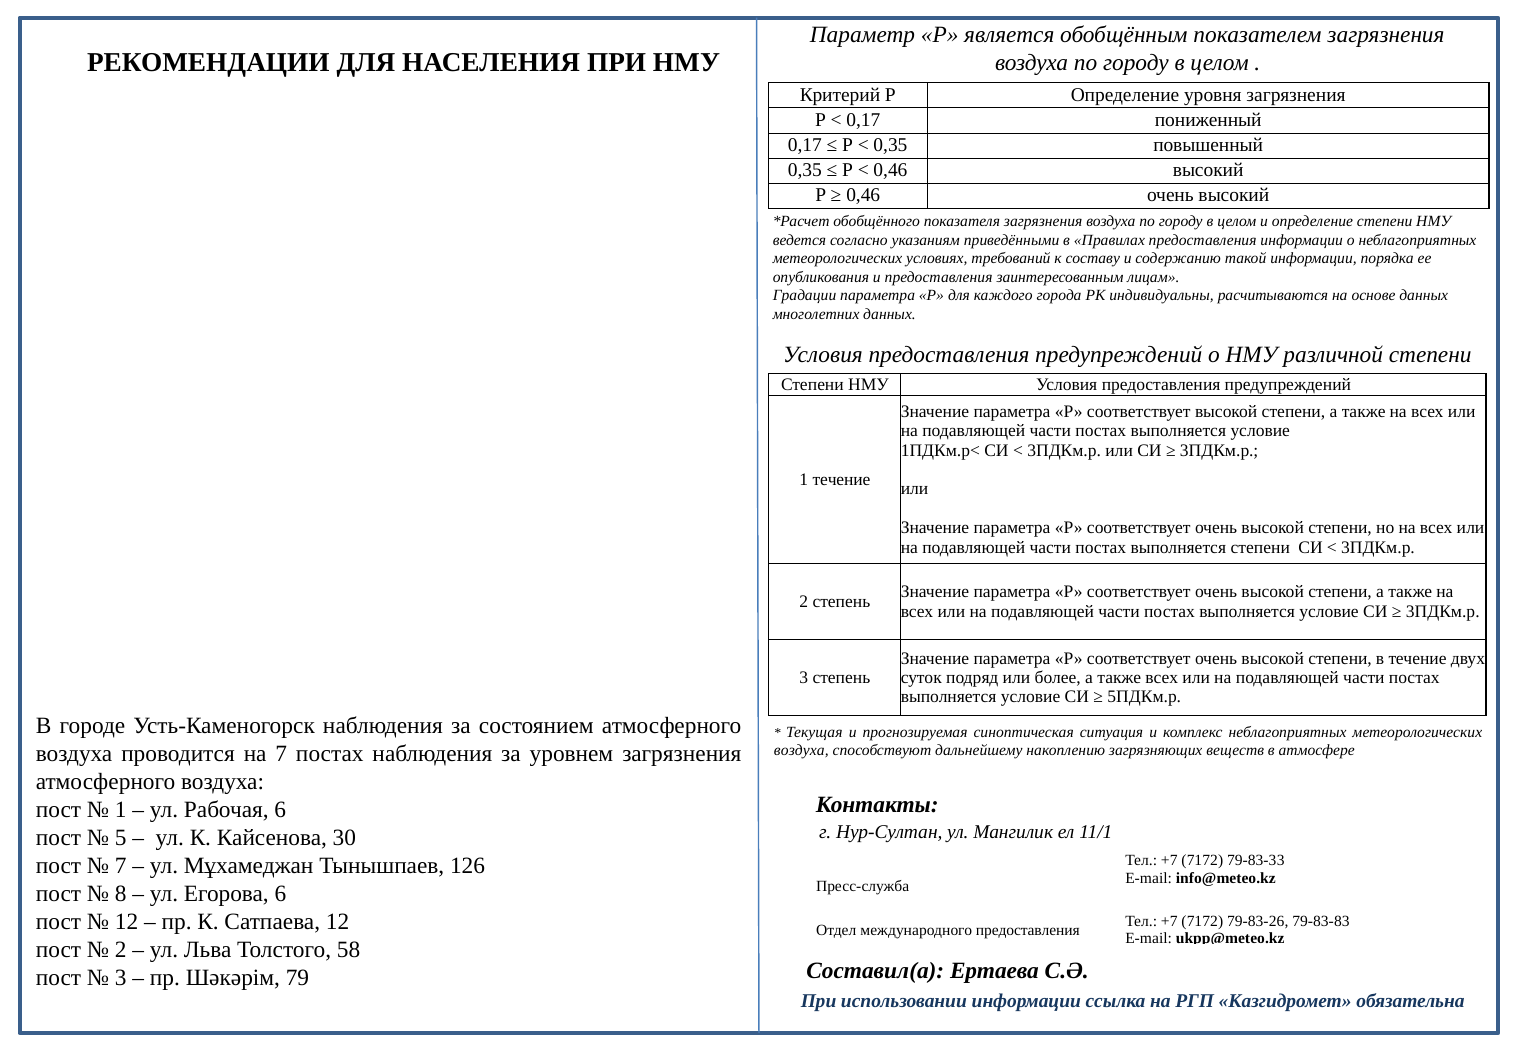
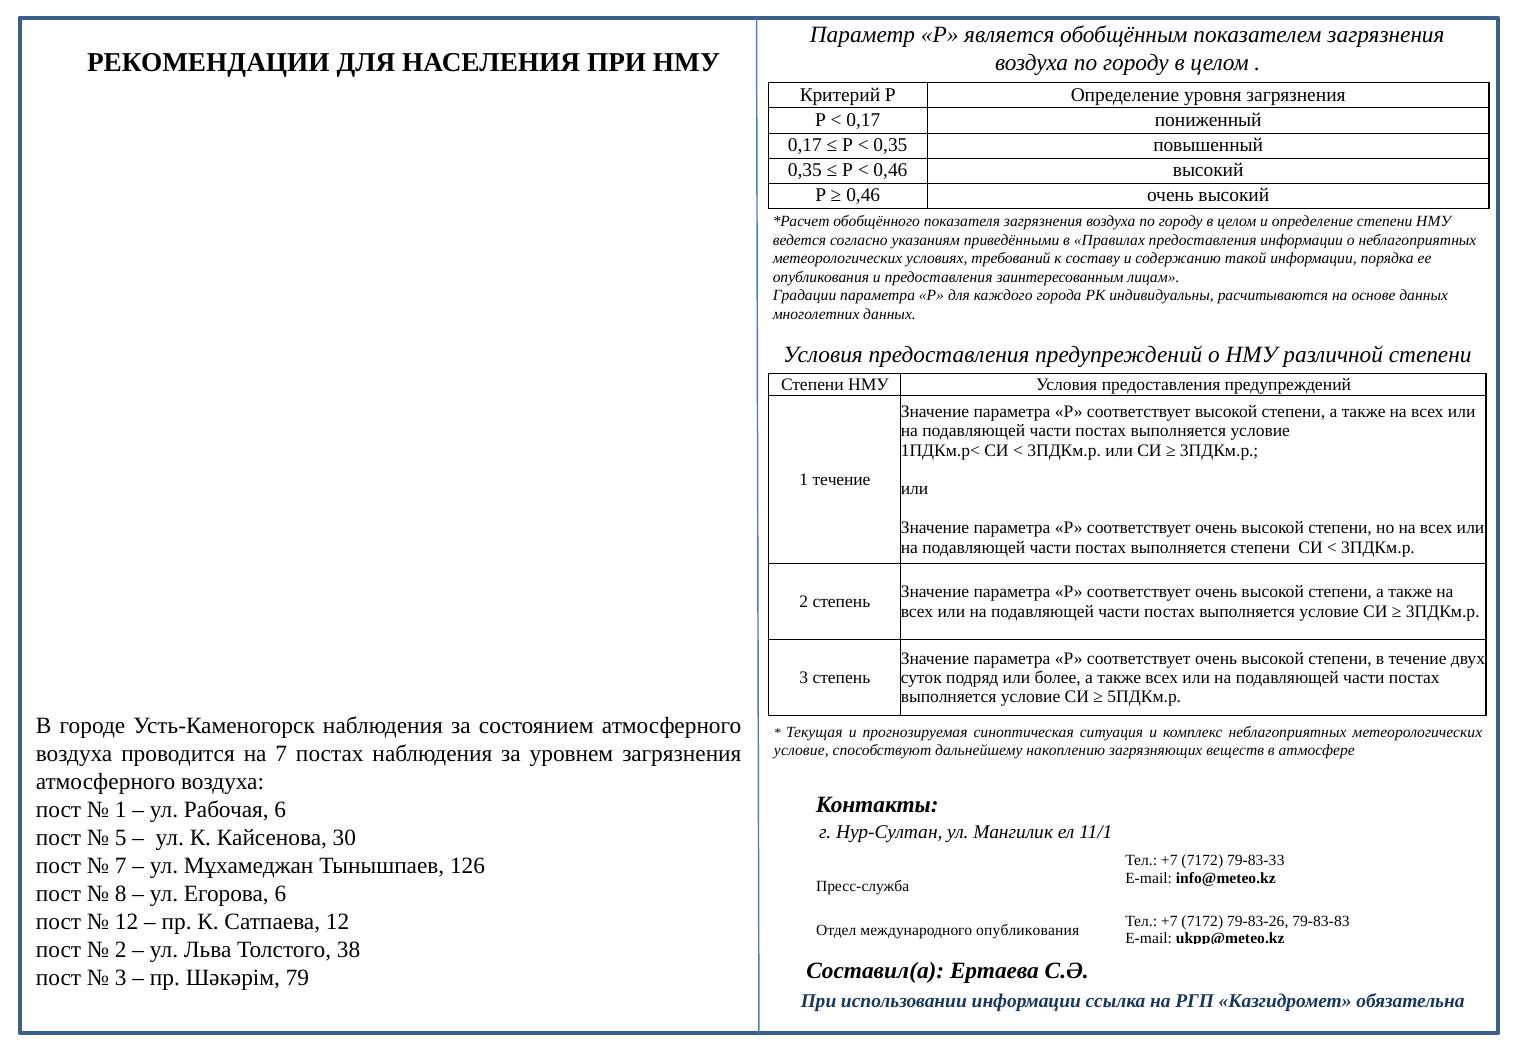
воздуха at (801, 750): воздуха -> условие
международного предоставления: предоставления -> опубликования
58: 58 -> 38
